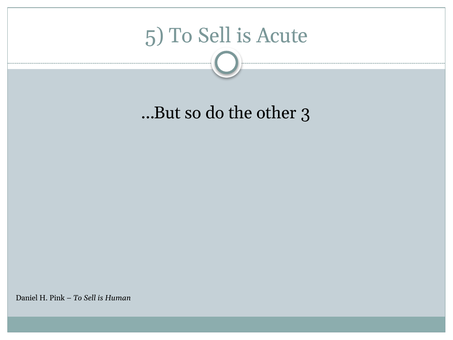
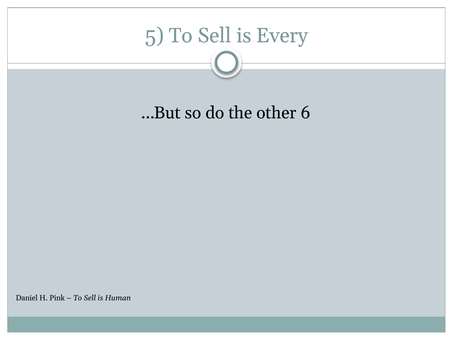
Acute: Acute -> Every
3: 3 -> 6
